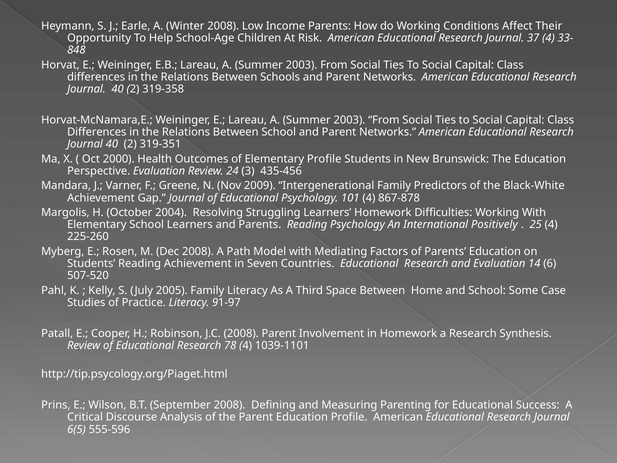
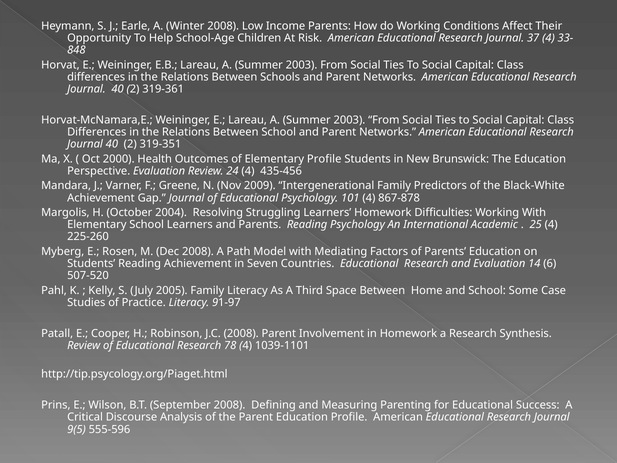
319-358: 319-358 -> 319-361
24 3: 3 -> 4
Positively: Positively -> Academic
6(5: 6(5 -> 9(5
